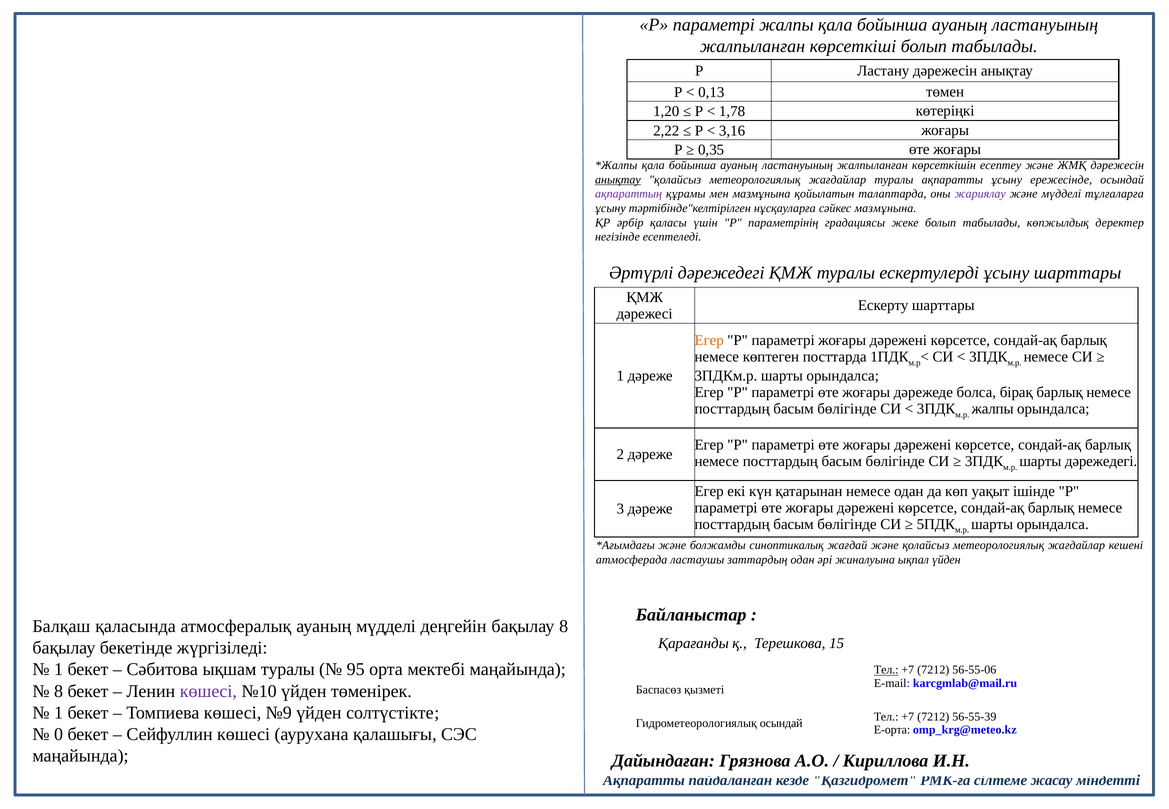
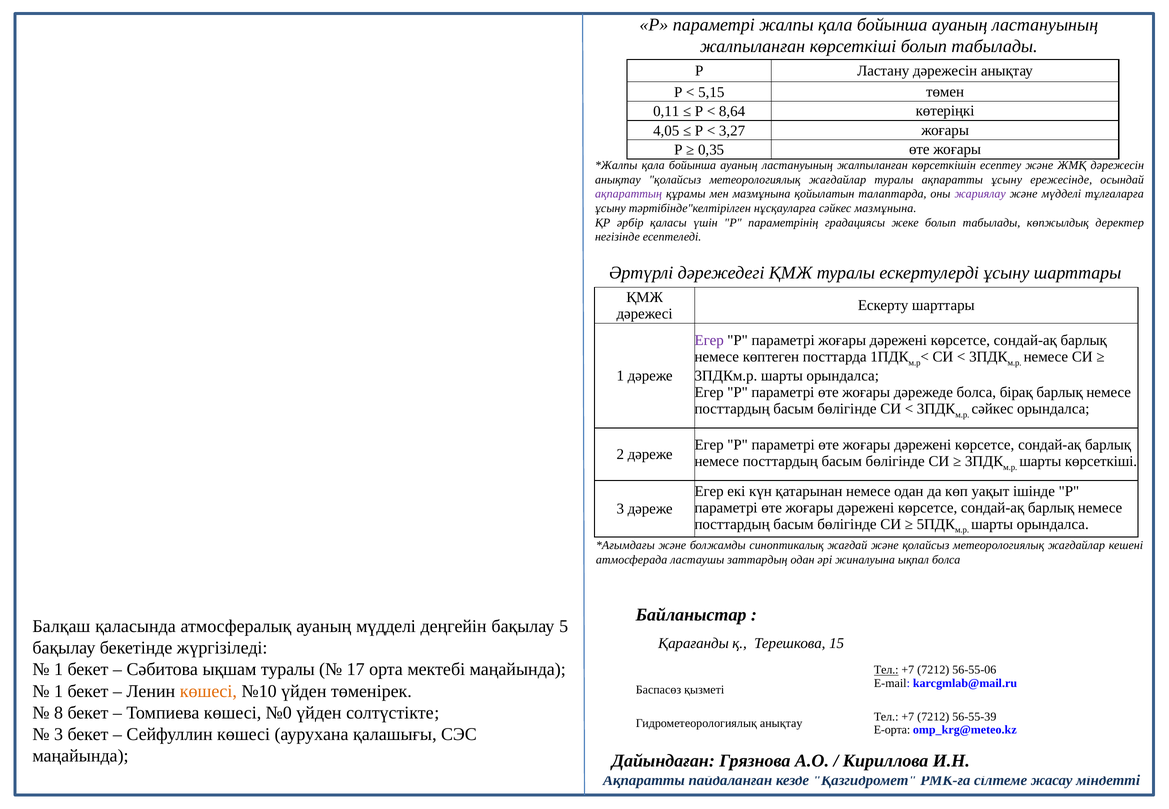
0,13: 0,13 -> 5,15
1,20: 1,20 -> 0,11
1,78: 1,78 -> 8,64
2,22: 2,22 -> 4,05
3,16: 3,16 -> 3,27
анықтау at (618, 180) underline: present -> none
Егер at (709, 340) colour: orange -> purple
жалпы at (993, 409): жалпы -> сәйкес
шарты дәрежедегі: дәрежедегі -> көрсеткіші
ықпал үйден: үйден -> болса
бақылау 8: 8 -> 5
95: 95 -> 17
8 at (59, 691): 8 -> 1
көшесі at (208, 691) colour: purple -> orange
1 at (59, 713): 1 -> 8
№9: №9 -> №0
Гидрометеорологиялық осындай: осындай -> анықтау
0 at (59, 735): 0 -> 3
